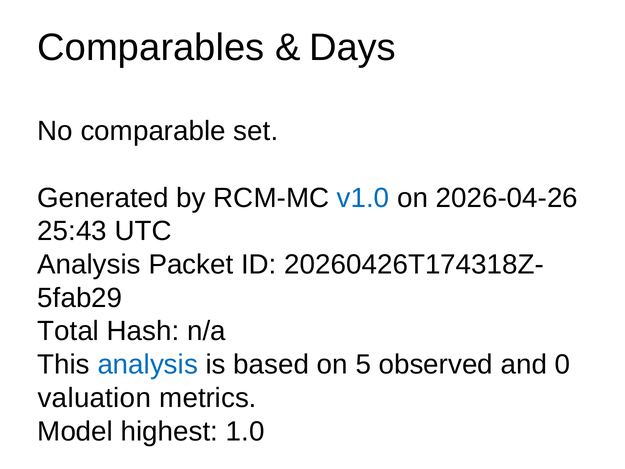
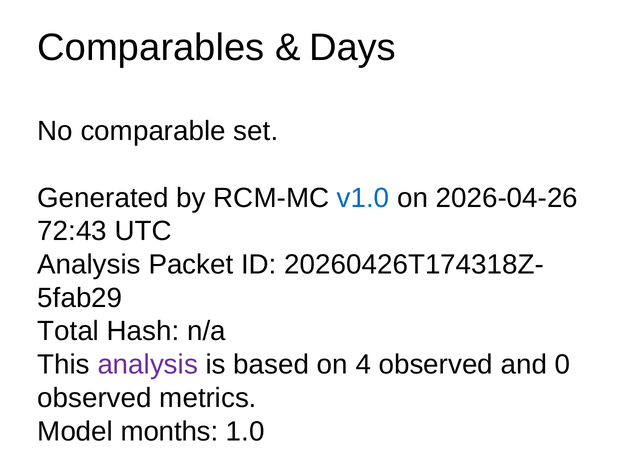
25:43: 25:43 -> 72:43
analysis at (148, 364) colour: blue -> purple
5: 5 -> 4
valuation at (94, 398): valuation -> observed
highest: highest -> months
